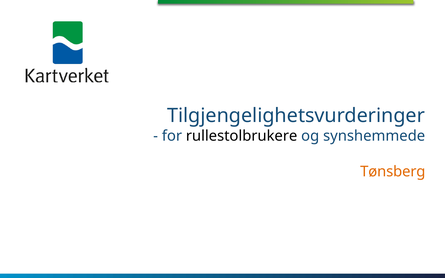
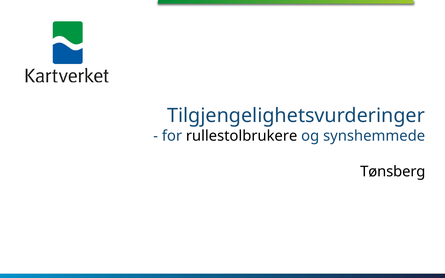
Tønsberg colour: orange -> black
